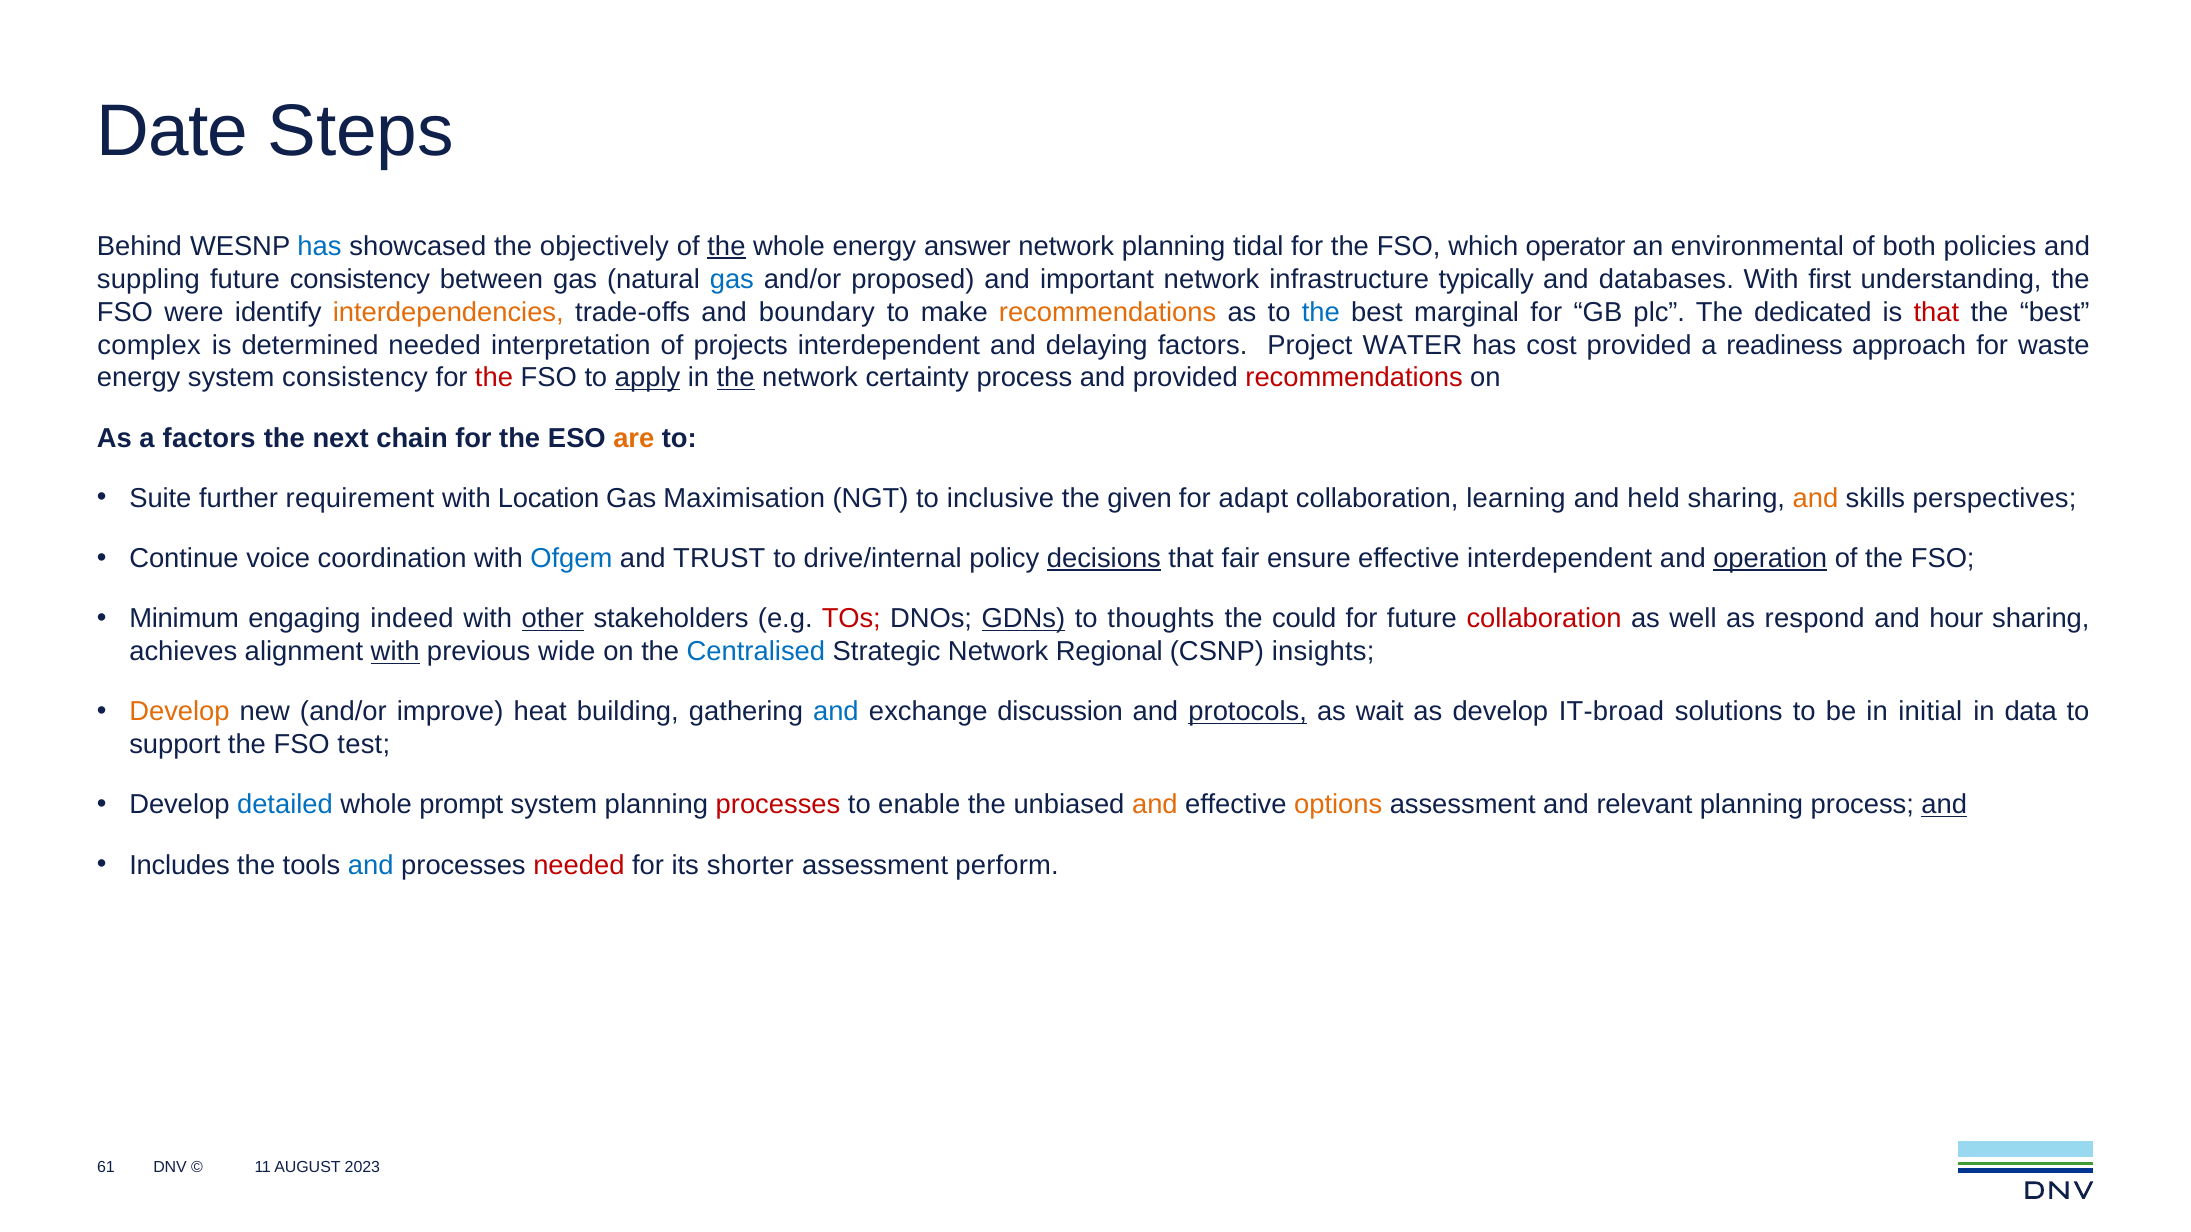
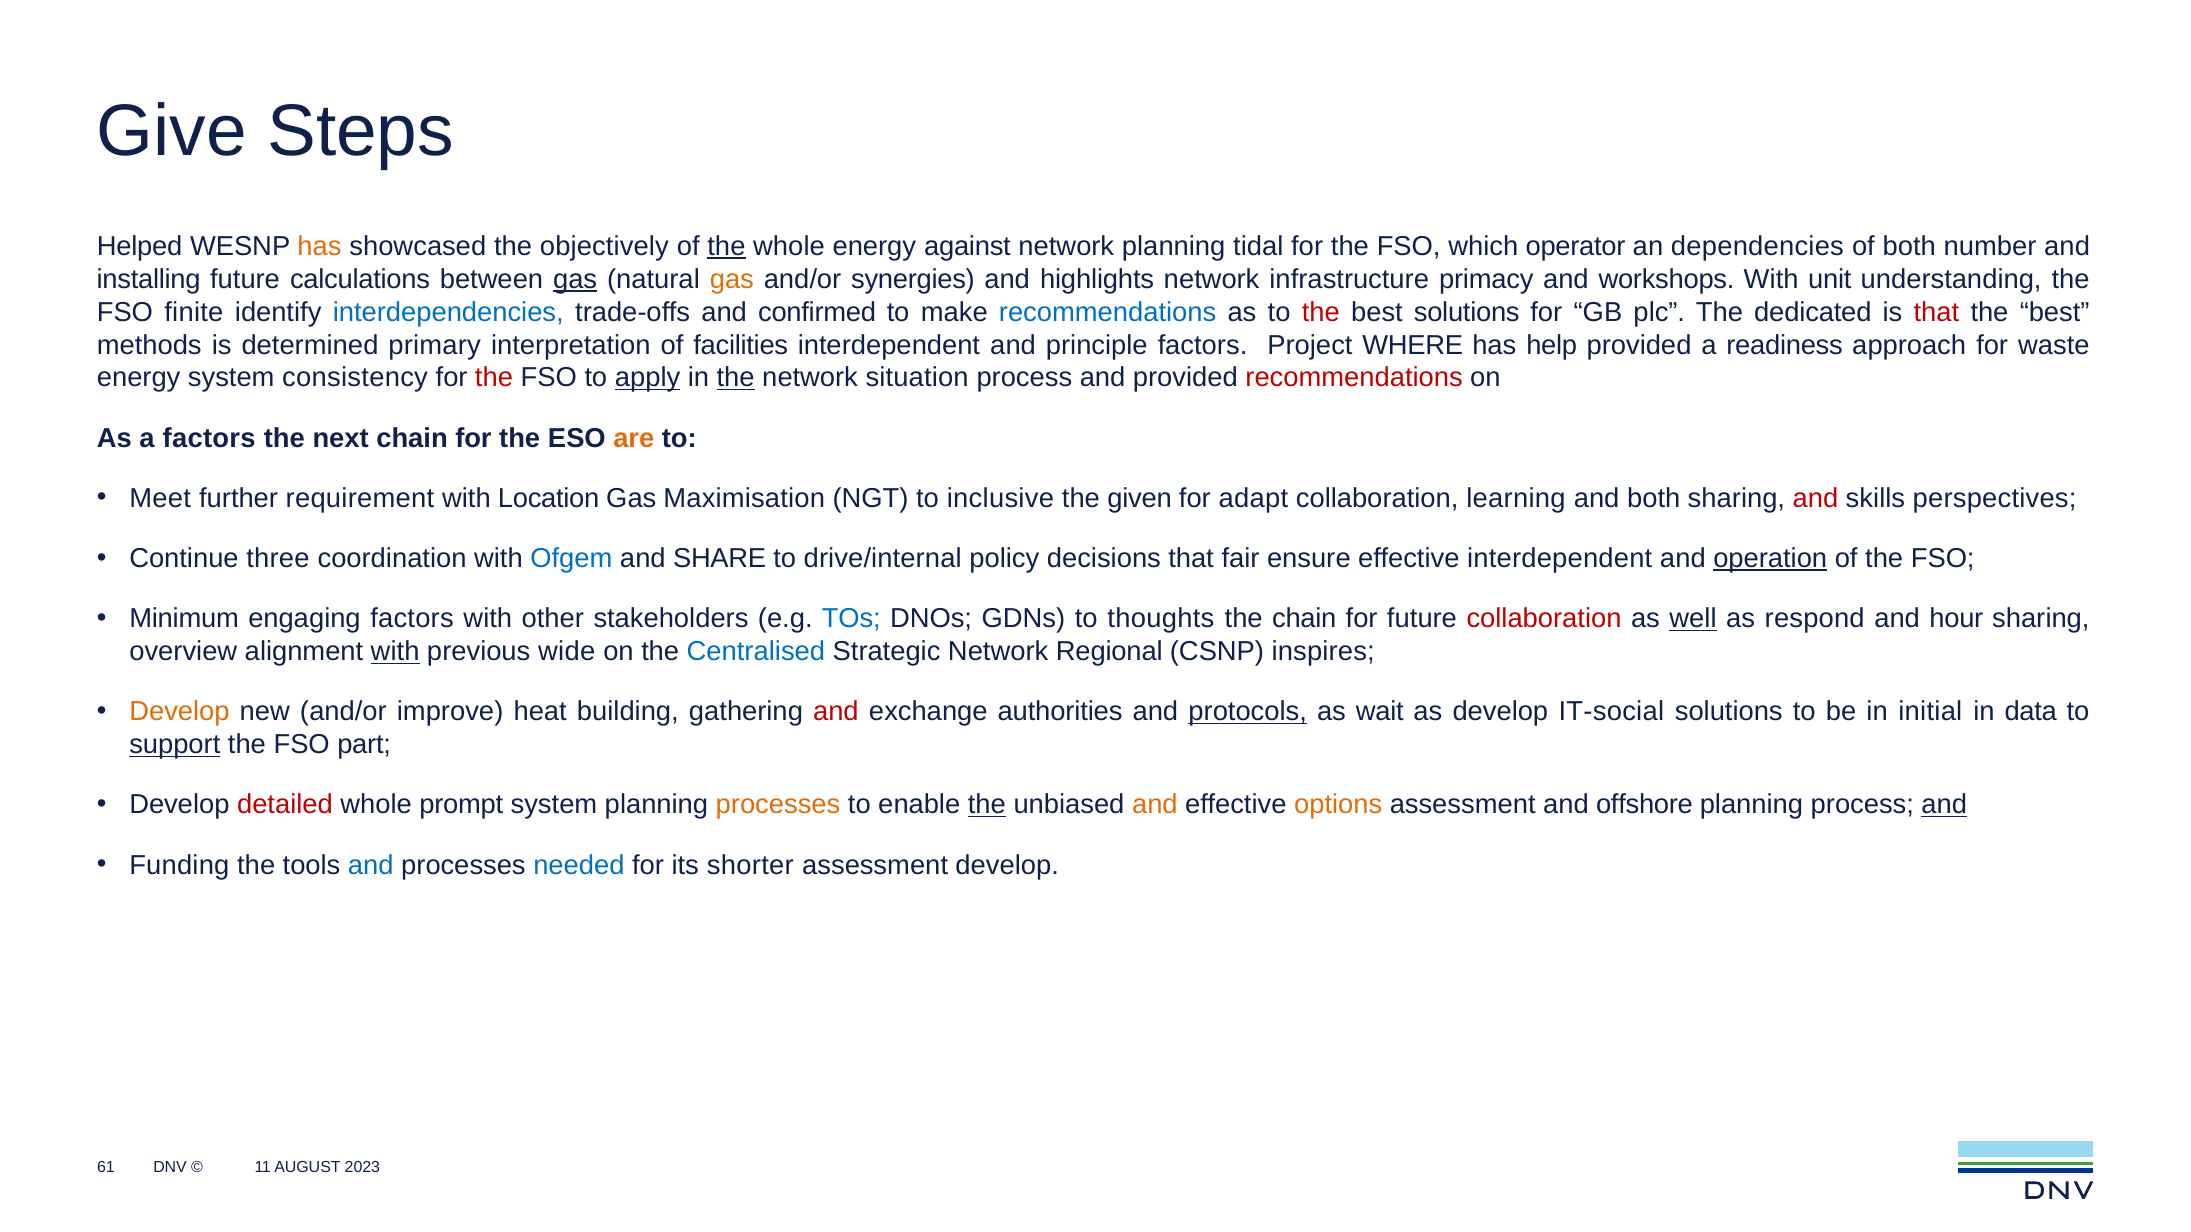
Date: Date -> Give
Behind: Behind -> Helped
has at (320, 247) colour: blue -> orange
answer: answer -> against
environmental: environmental -> dependencies
policies: policies -> number
suppling: suppling -> installing
future consistency: consistency -> calculations
gas at (575, 279) underline: none -> present
gas at (732, 279) colour: blue -> orange
proposed: proposed -> synergies
important: important -> highlights
typically: typically -> primacy
databases: databases -> workshops
first: first -> unit
were: were -> finite
interdependencies colour: orange -> blue
boundary: boundary -> confirmed
recommendations at (1108, 312) colour: orange -> blue
the at (1321, 312) colour: blue -> red
best marginal: marginal -> solutions
complex: complex -> methods
determined needed: needed -> primary
projects: projects -> facilities
delaying: delaying -> principle
WATER: WATER -> WHERE
cost: cost -> help
certainty: certainty -> situation
Suite: Suite -> Meet
and held: held -> both
and at (1815, 498) colour: orange -> red
voice: voice -> three
TRUST: TRUST -> SHARE
decisions underline: present -> none
engaging indeed: indeed -> factors
other underline: present -> none
TOs colour: red -> blue
GDNs underline: present -> none
the could: could -> chain
well underline: none -> present
achieves: achieves -> overview
insights: insights -> inspires
and at (836, 712) colour: blue -> red
discussion: discussion -> authorities
IT-broad: IT-broad -> IT-social
support underline: none -> present
test: test -> part
detailed colour: blue -> red
processes at (778, 805) colour: red -> orange
the at (987, 805) underline: none -> present
relevant: relevant -> offshore
Includes: Includes -> Funding
needed at (579, 865) colour: red -> blue
assessment perform: perform -> develop
